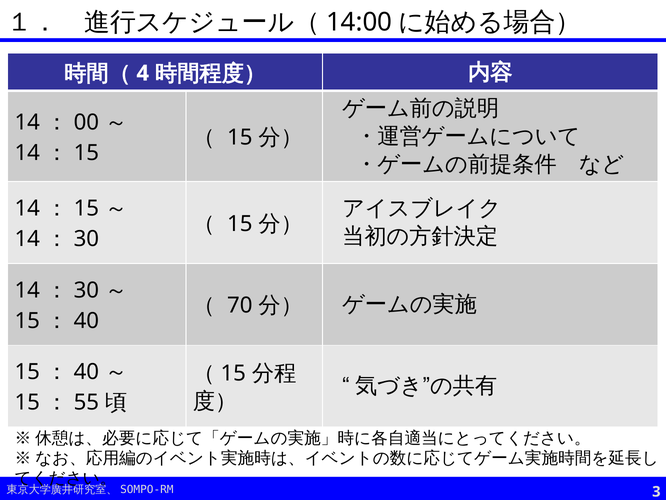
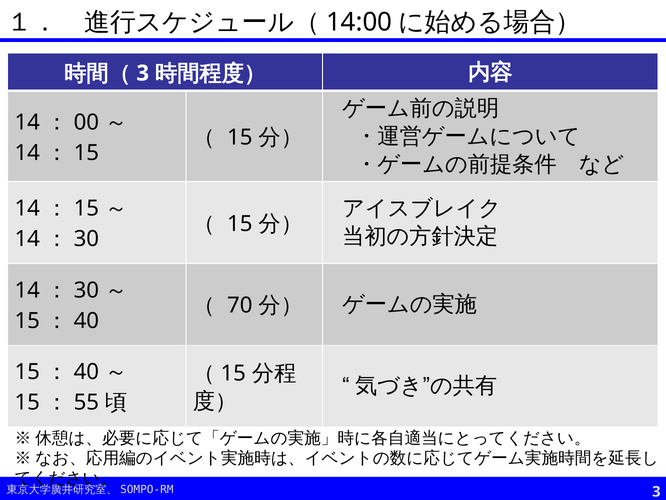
4 at (143, 73): 4 -> 3
